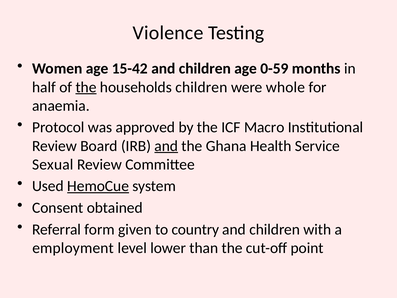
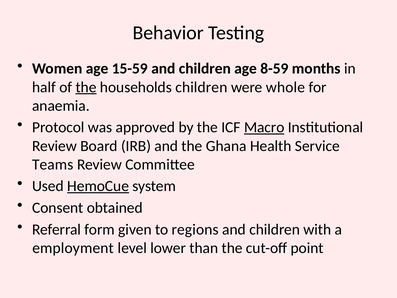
Violence: Violence -> Behavior
15-42: 15-42 -> 15-59
0-59: 0-59 -> 8-59
Macro underline: none -> present
and at (166, 146) underline: present -> none
Sexual: Sexual -> Teams
country: country -> regions
